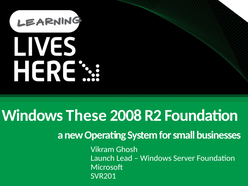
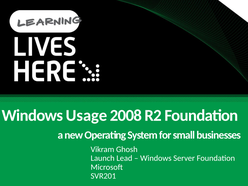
These: These -> Usage
